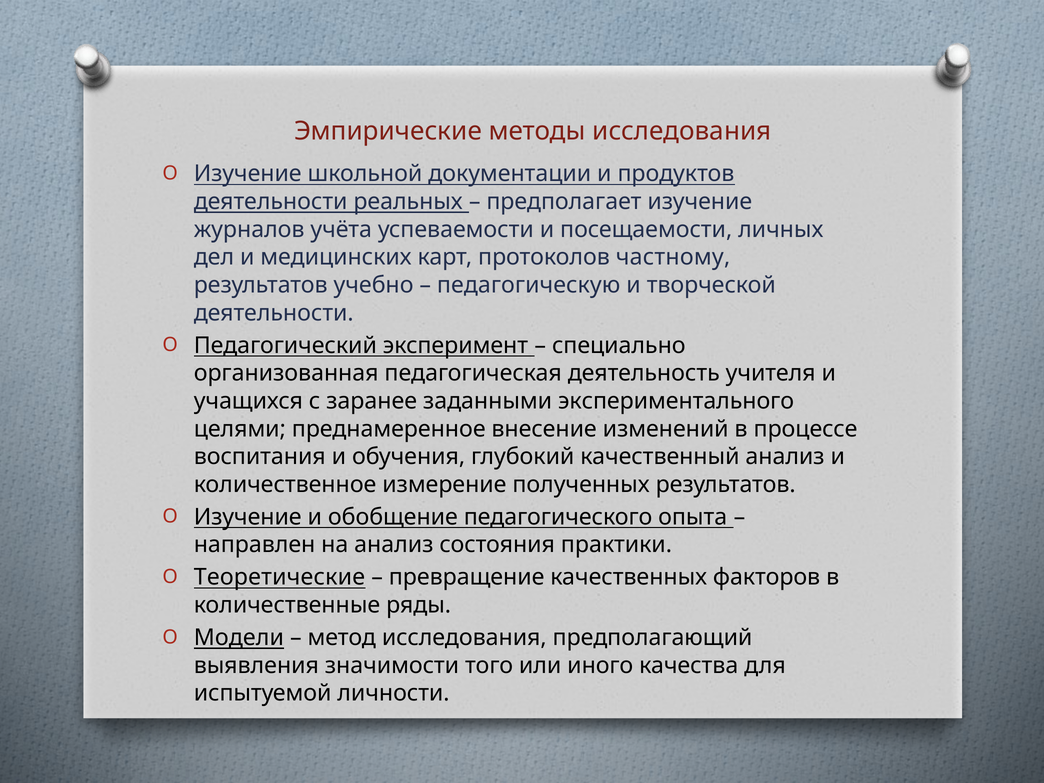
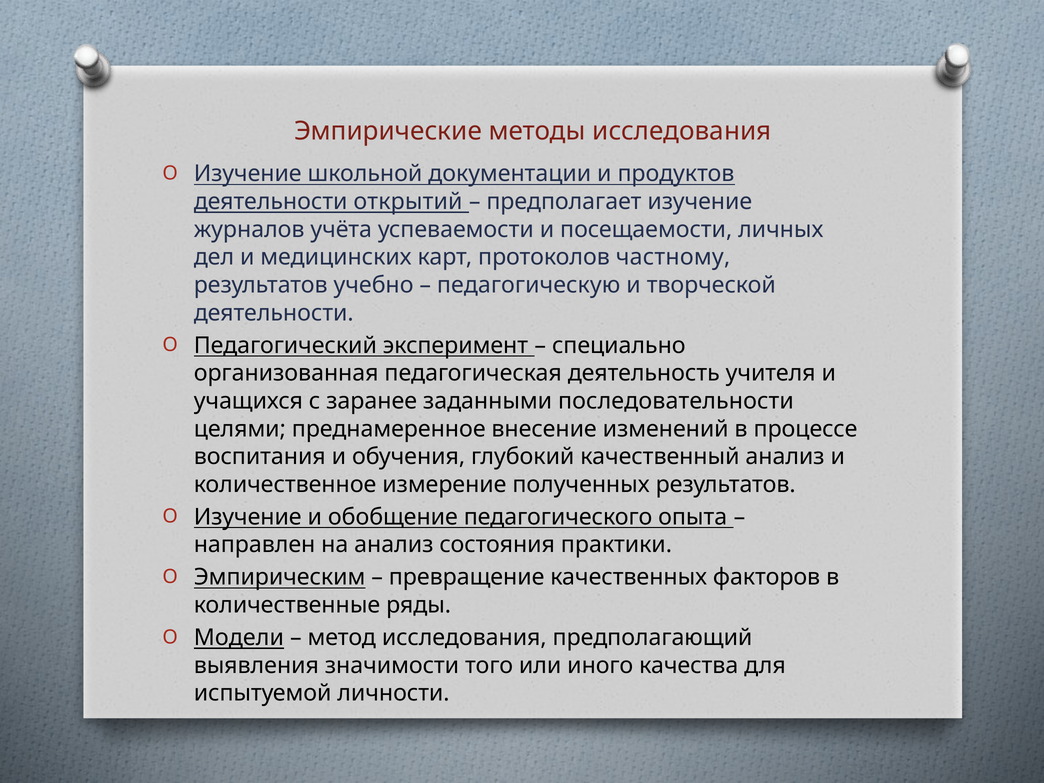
реальных: реальных -> открытий
экспериментального: экспериментального -> последовательности
Теоретические: Теоретические -> Эмпирическим
